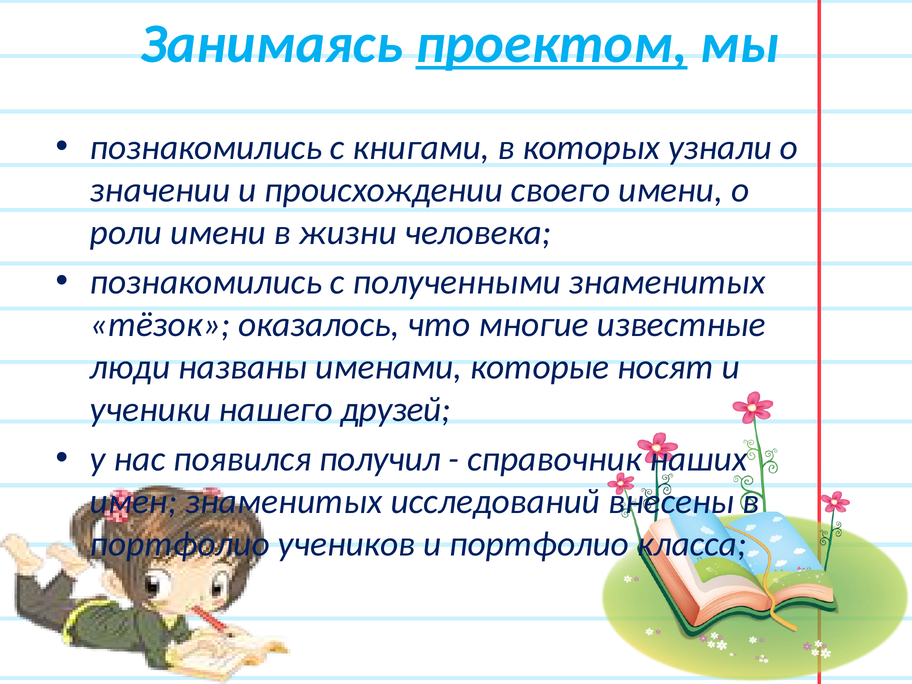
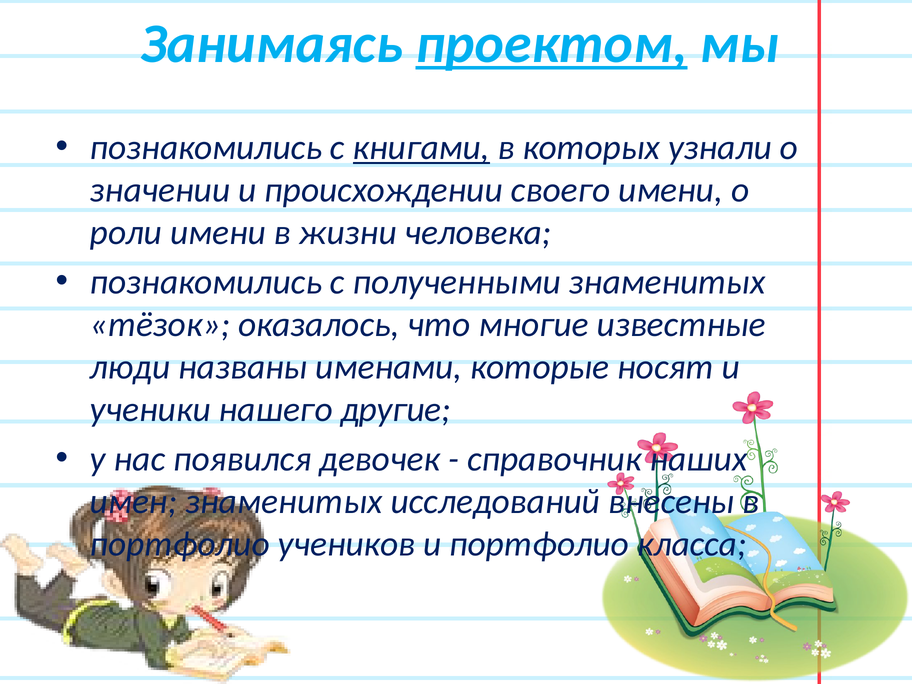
книгами underline: none -> present
друзей: друзей -> другие
получил: получил -> девочек
